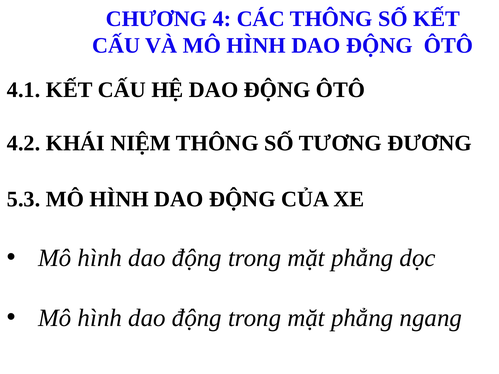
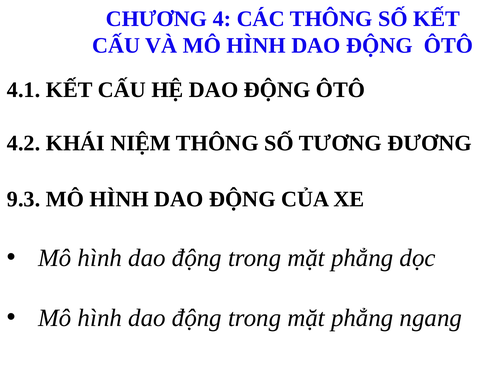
5.3: 5.3 -> 9.3
